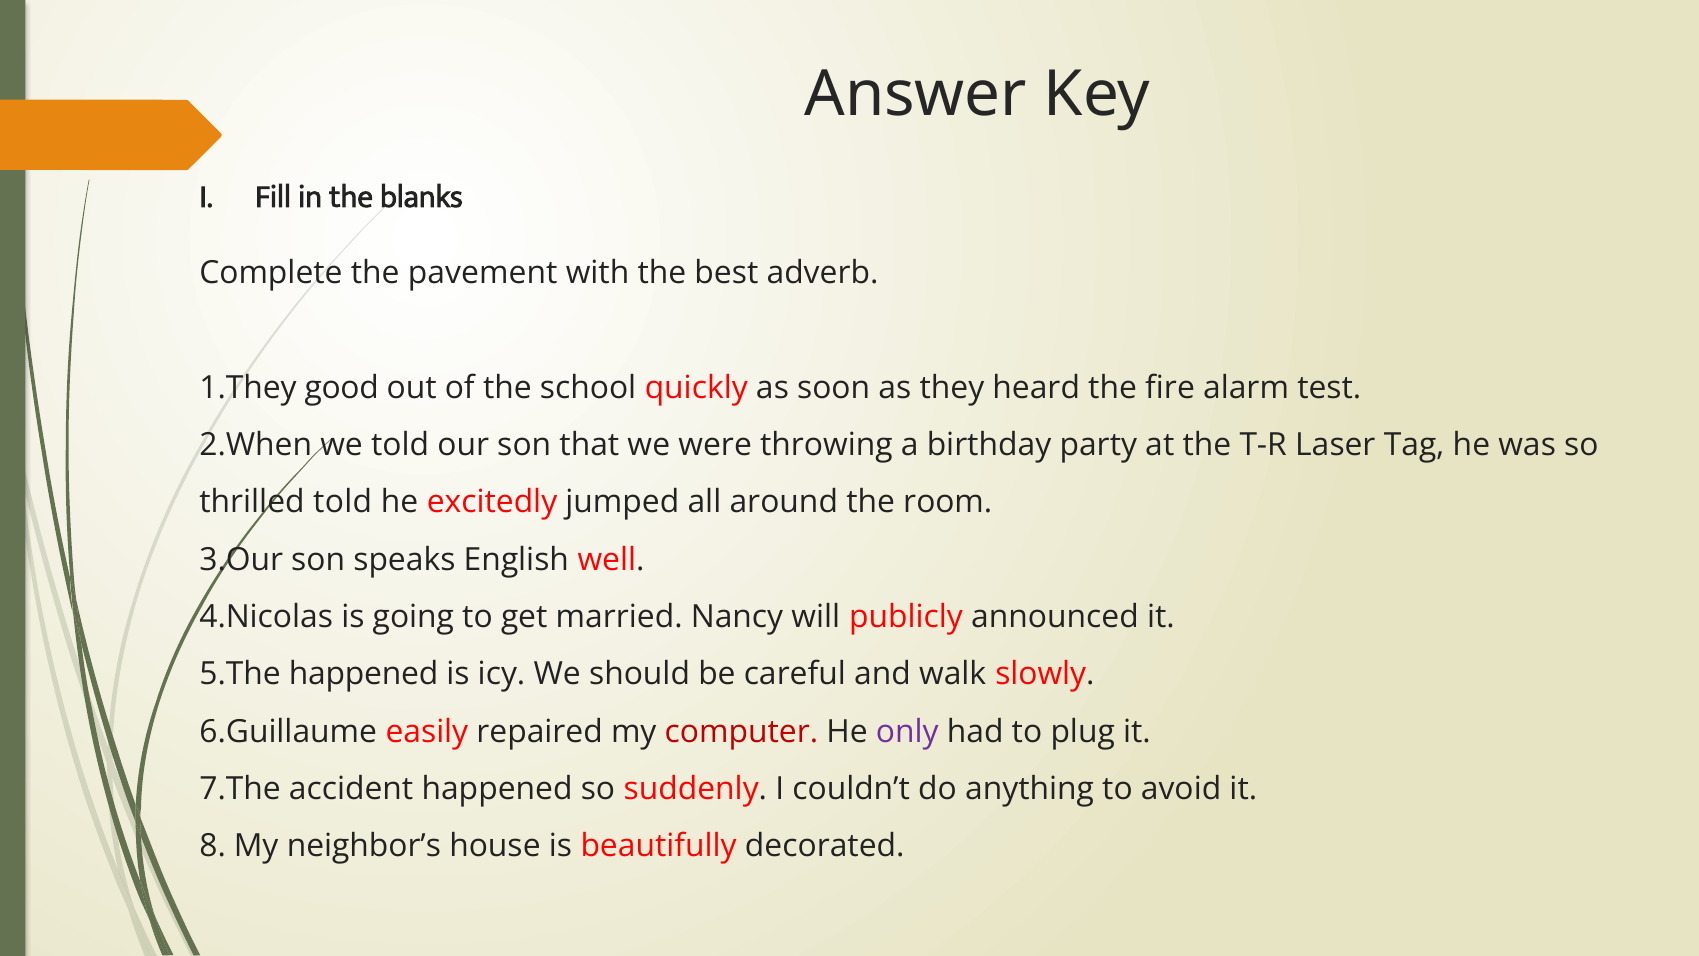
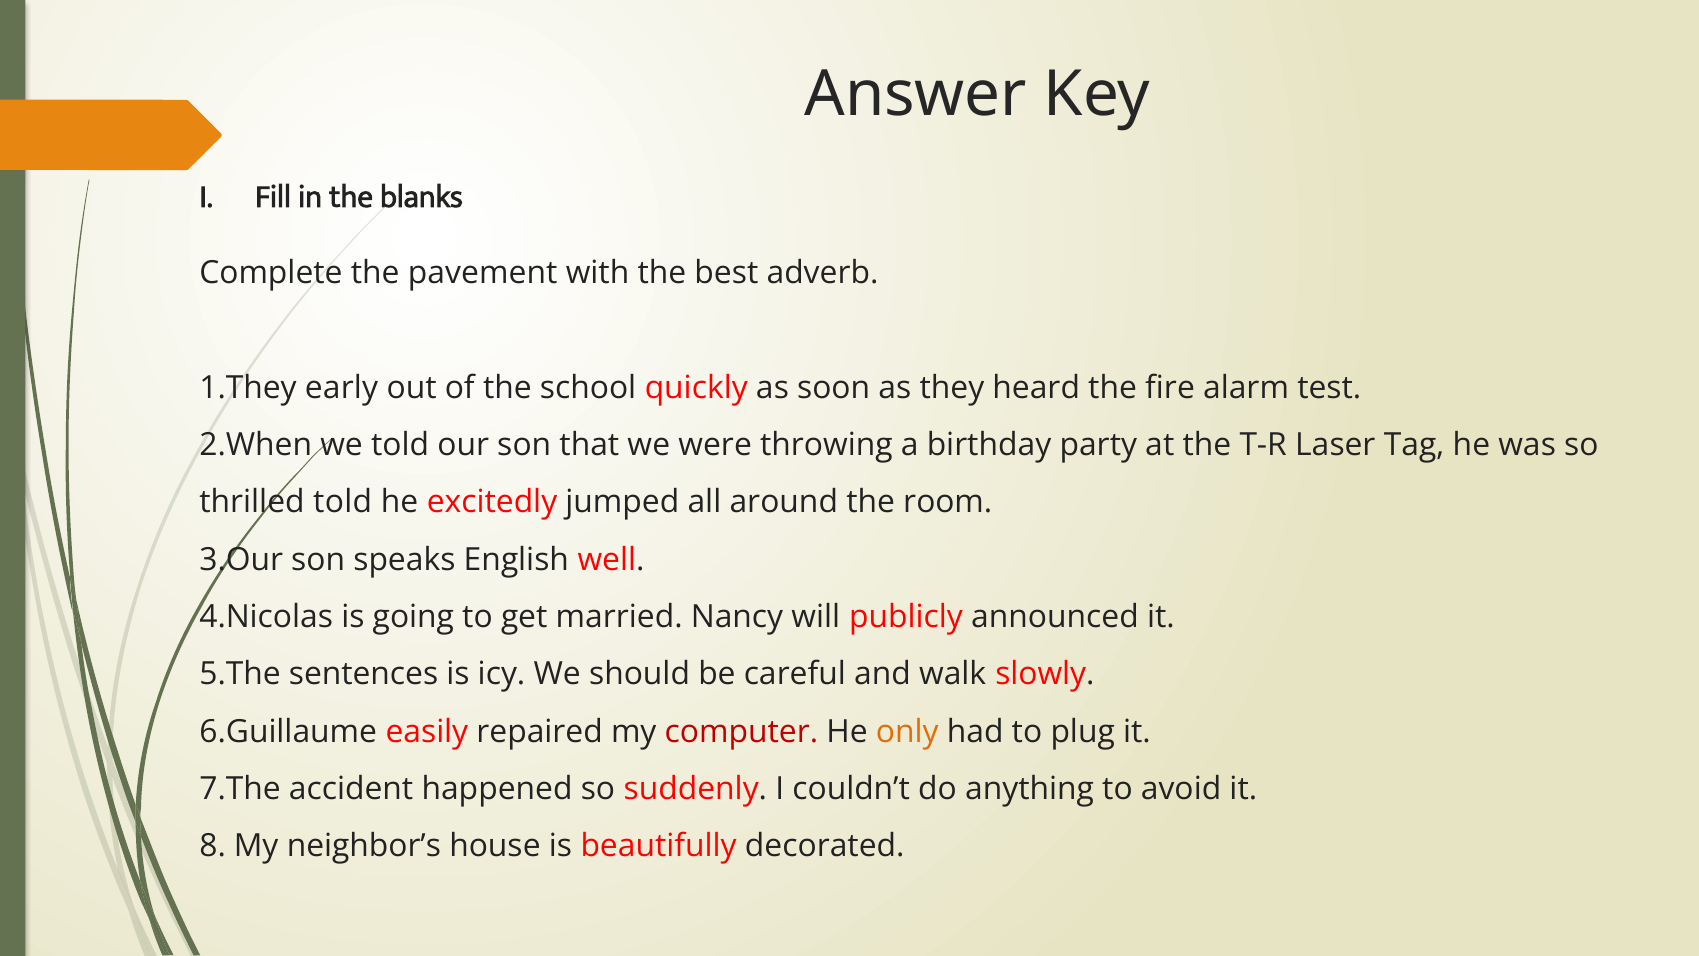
good: good -> early
happened at (364, 674): happened -> sentences
only colour: purple -> orange
